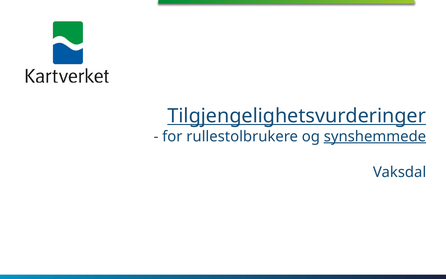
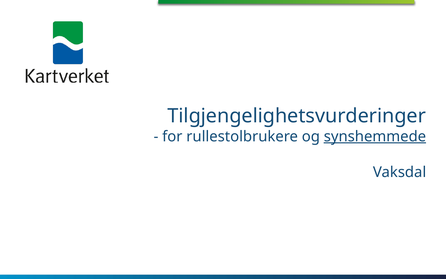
Tilgjengelighetsvurderinger underline: present -> none
